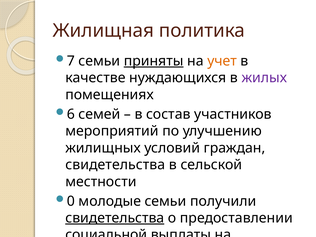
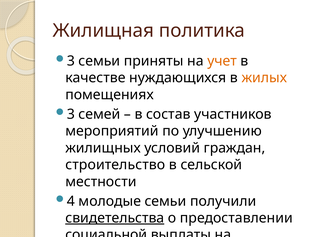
7 at (71, 61): 7 -> 3
приняты underline: present -> none
жилых colour: purple -> orange
6 at (71, 114): 6 -> 3
свидетельства at (115, 165): свидетельства -> строительство
0: 0 -> 4
